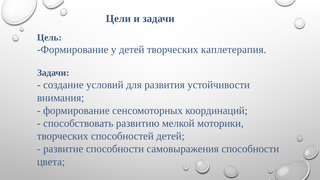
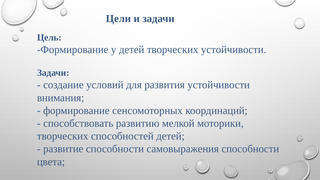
творческих каплетерапия: каплетерапия -> устойчивости
